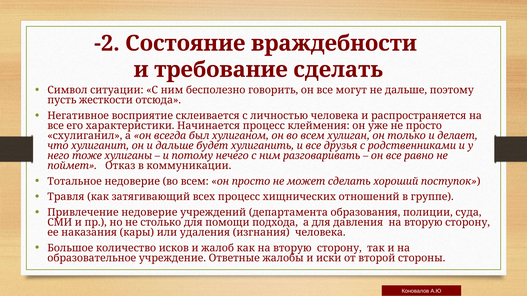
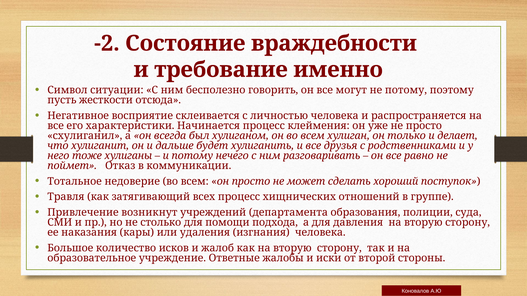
требование сделать: сделать -> именно
не дальше: дальше -> потому
Привлечение недоверие: недоверие -> возникнут
